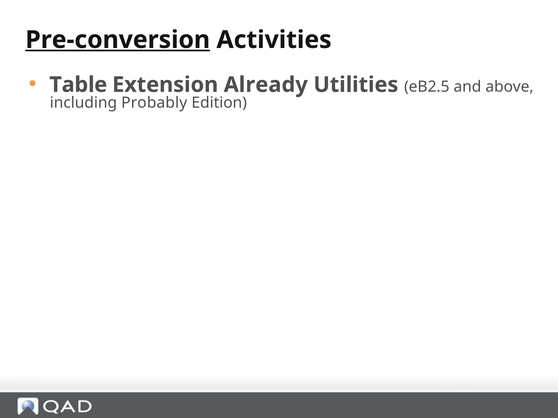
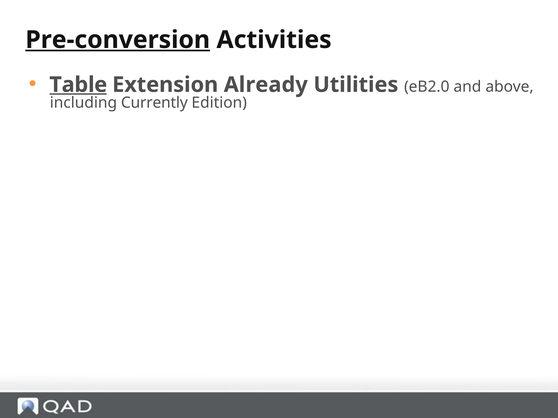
Table underline: none -> present
eB2.5: eB2.5 -> eB2.0
Probably: Probably -> Currently
